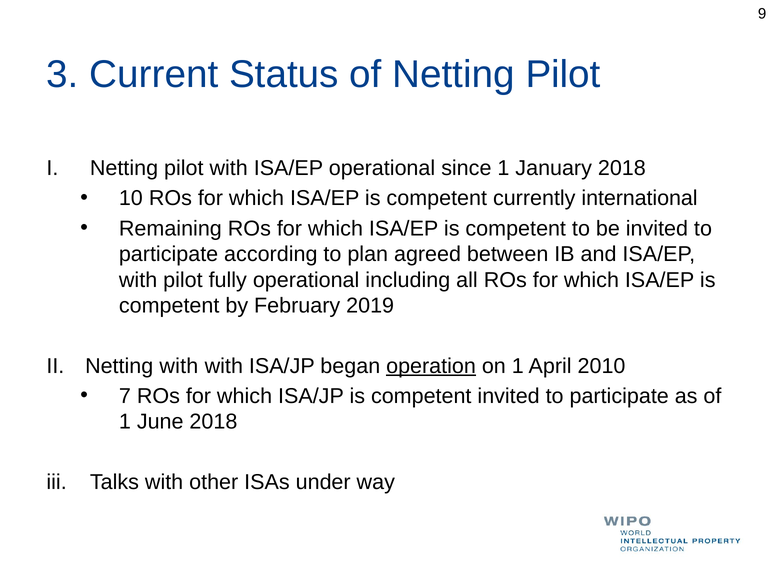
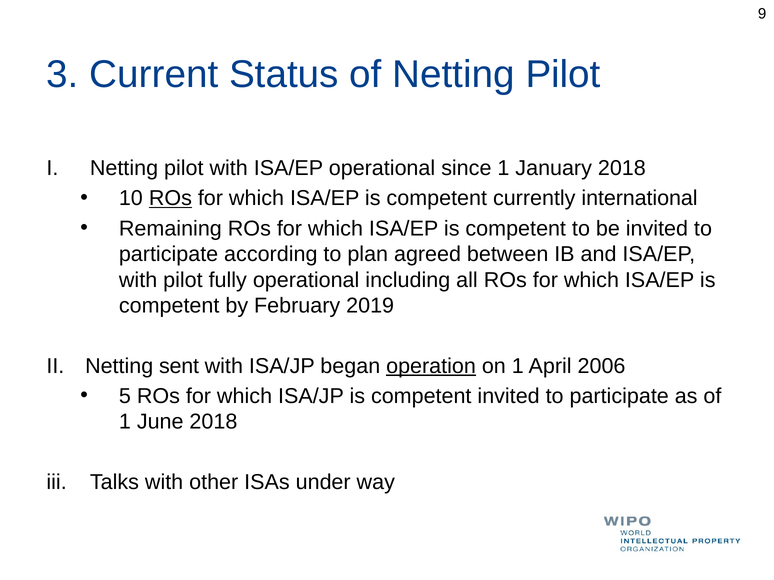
ROs at (170, 198) underline: none -> present
Netting with: with -> sent
2010: 2010 -> 2006
7: 7 -> 5
